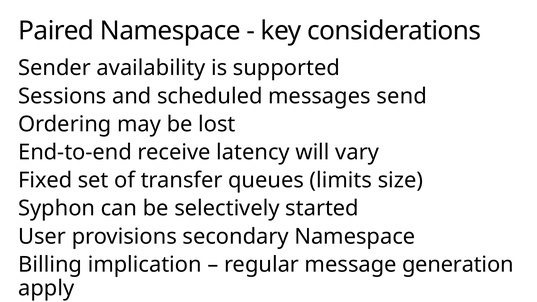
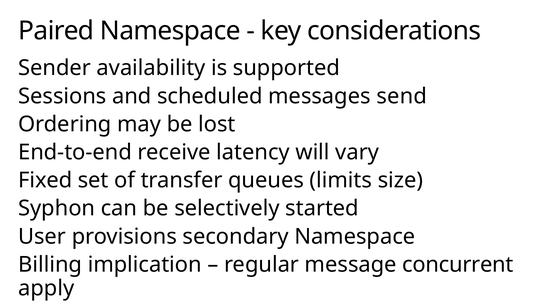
generation: generation -> concurrent
